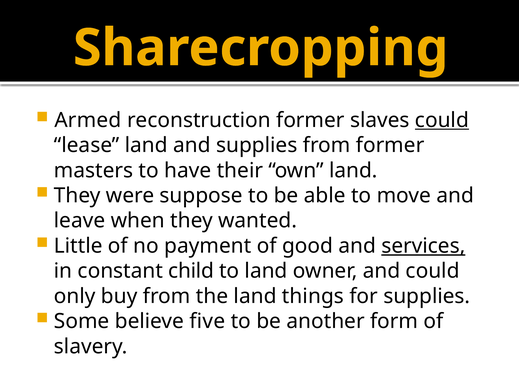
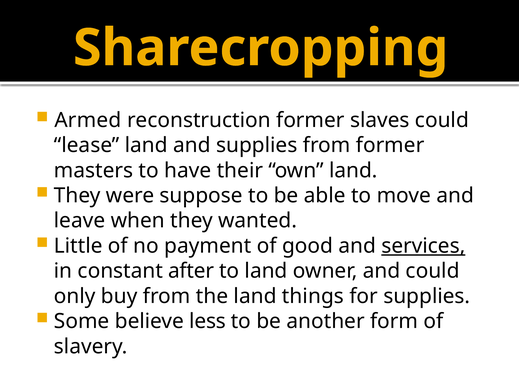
could at (442, 120) underline: present -> none
child: child -> after
five: five -> less
